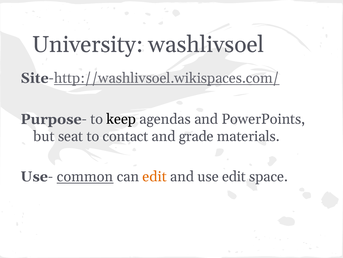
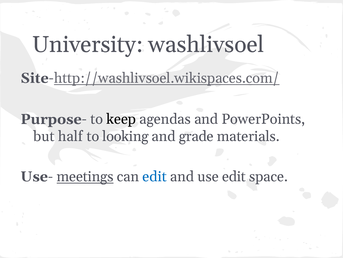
seat: seat -> half
contact: contact -> looking
common: common -> meetings
edit at (155, 176) colour: orange -> blue
